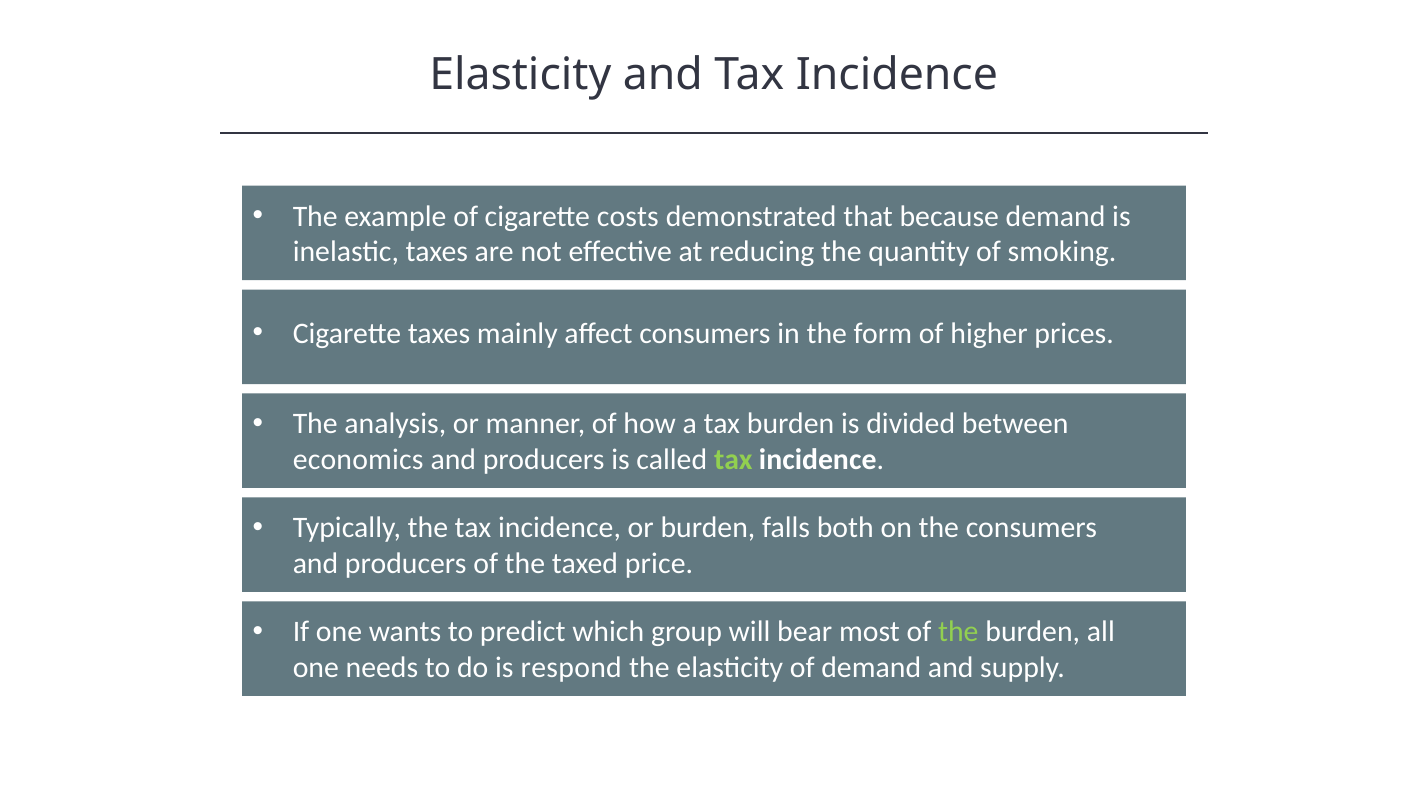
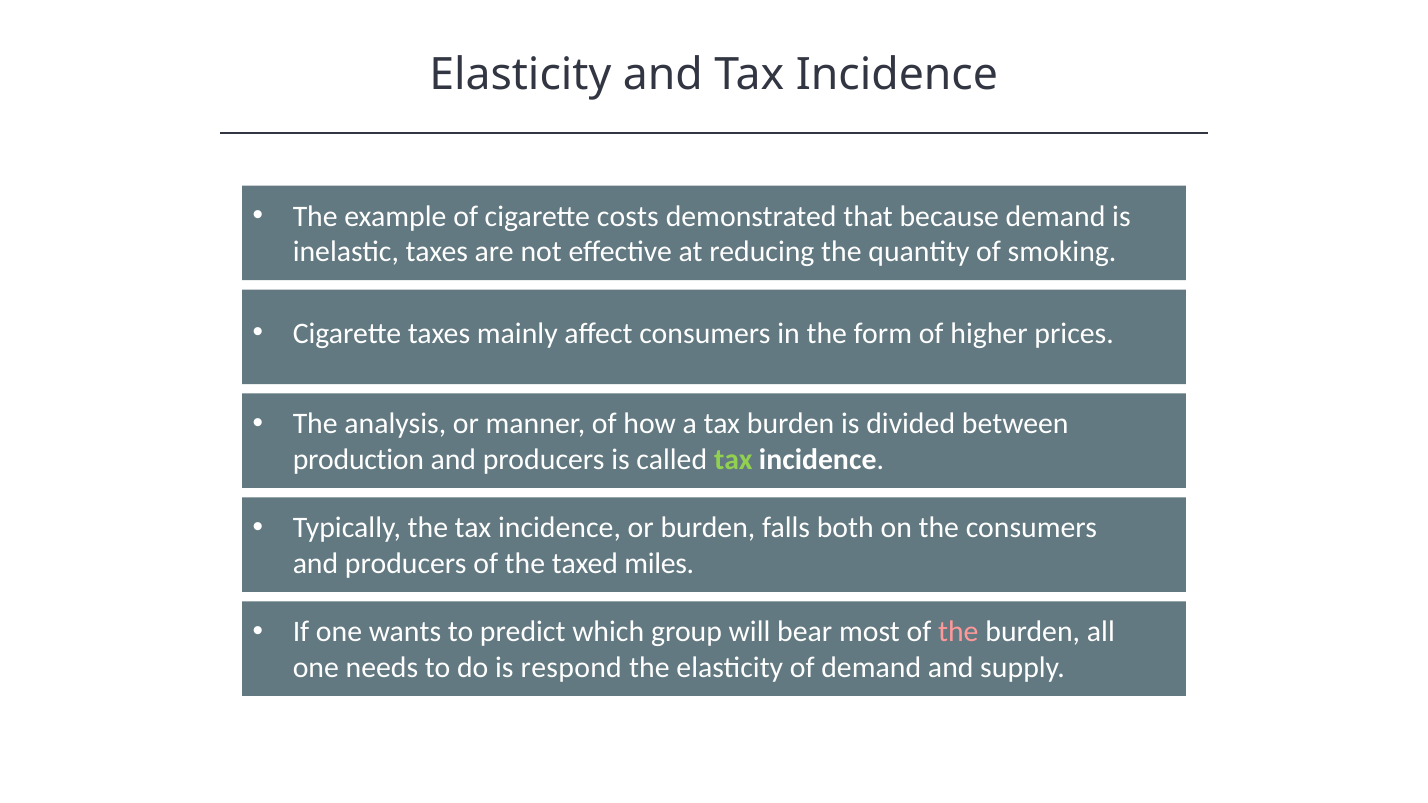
economics: economics -> production
price: price -> miles
the at (958, 632) colour: light green -> pink
